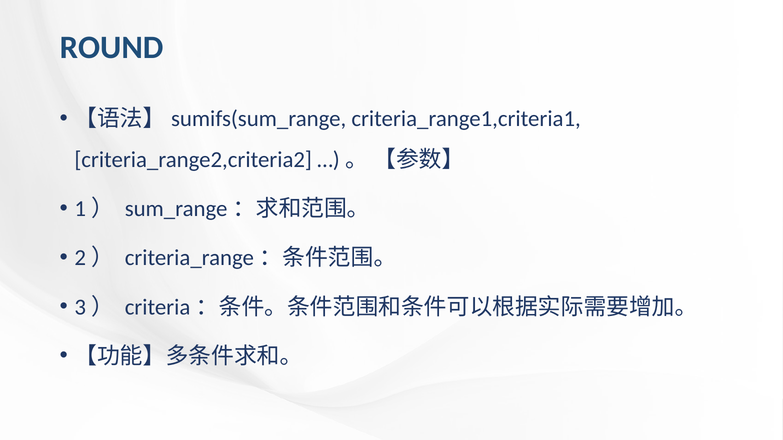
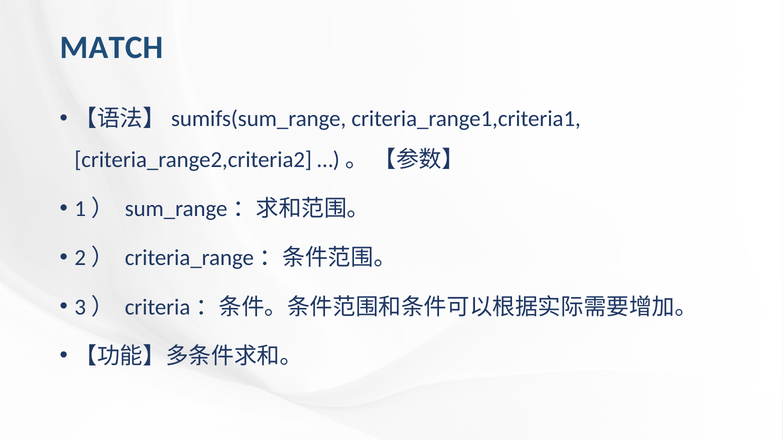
ROUND: ROUND -> MATCH
